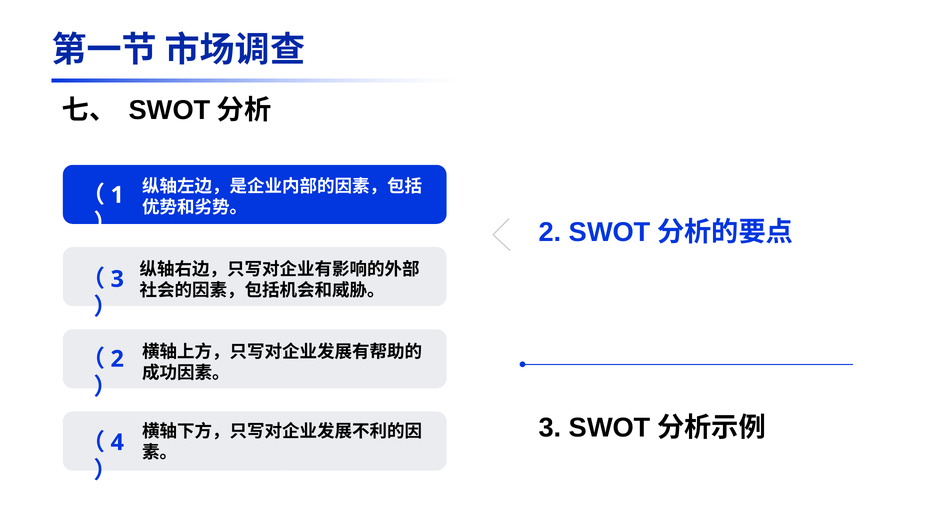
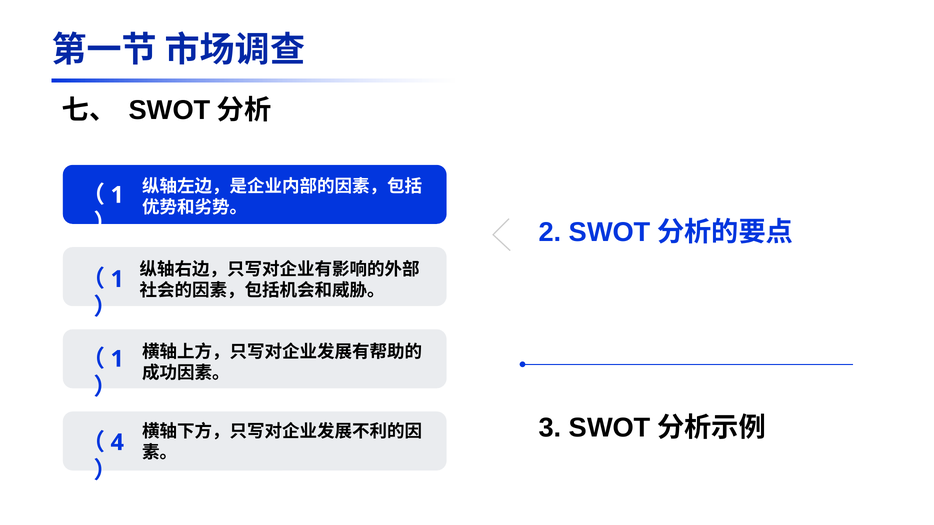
3 at (117, 279): 3 -> 1
2 at (117, 359): 2 -> 1
